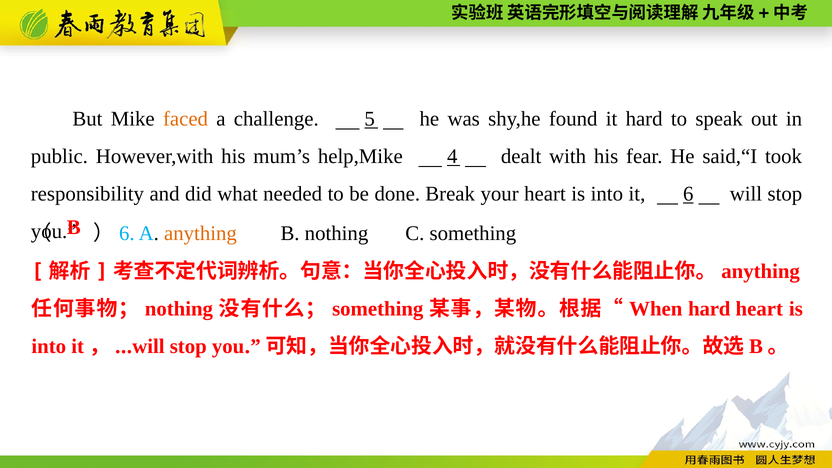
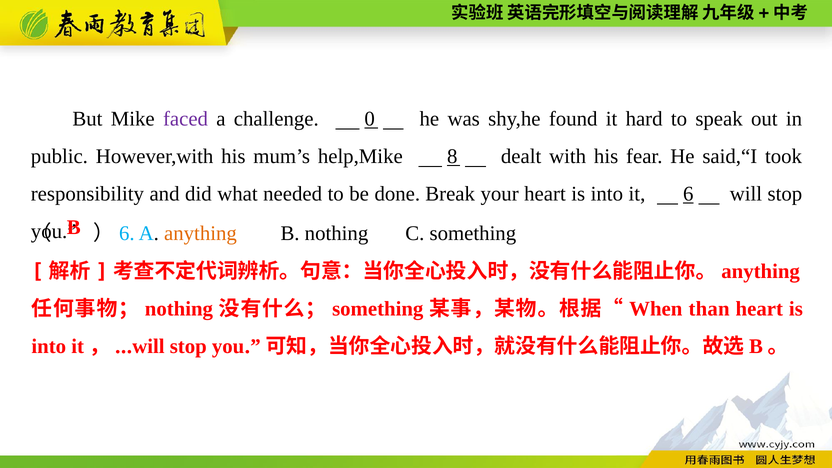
faced colour: orange -> purple
5: 5 -> 0
4: 4 -> 8
When hard: hard -> than
